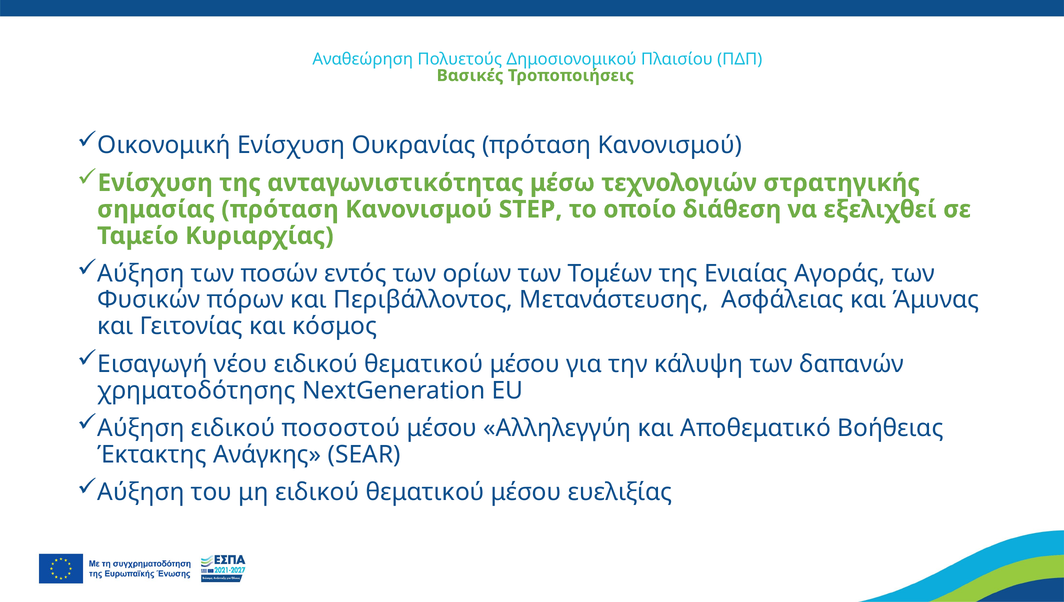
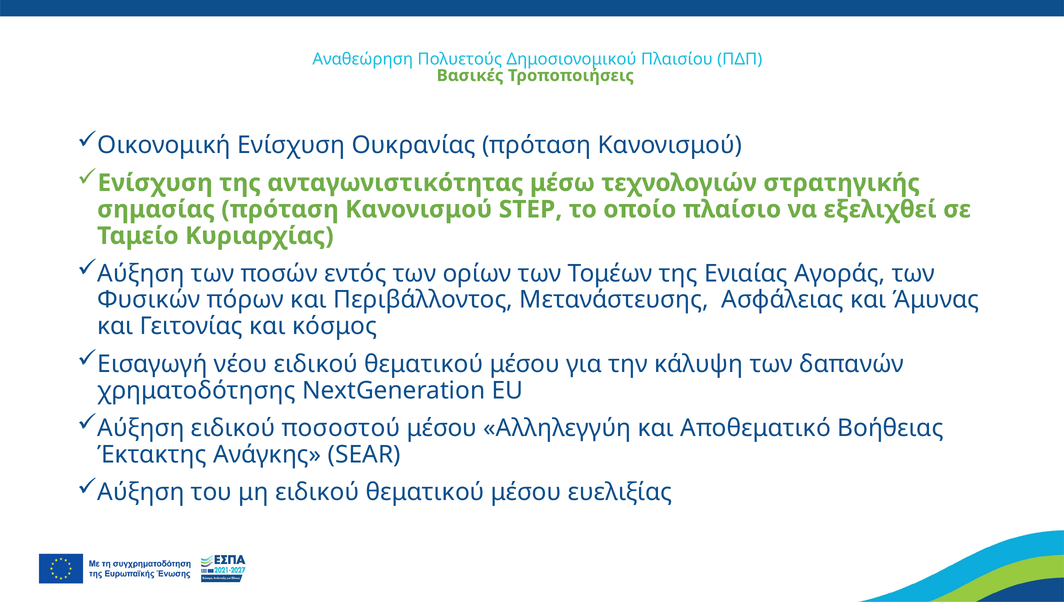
διάθεση: διάθεση -> πλαίσιο
